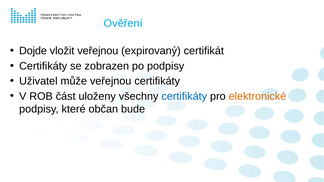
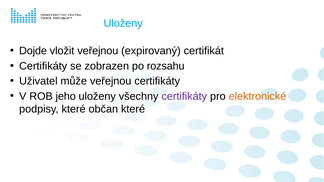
Ověření at (123, 23): Ověření -> Uloženy
po podpisy: podpisy -> rozsahu
část: část -> jeho
certifikáty at (184, 96) colour: blue -> purple
občan bude: bude -> které
